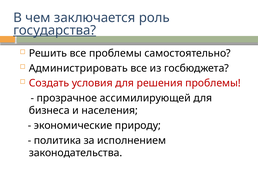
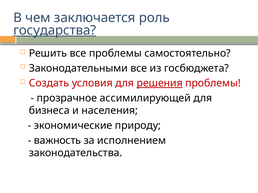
Администрировать: Администрировать -> Законодательными
решения underline: none -> present
политика: политика -> важность
